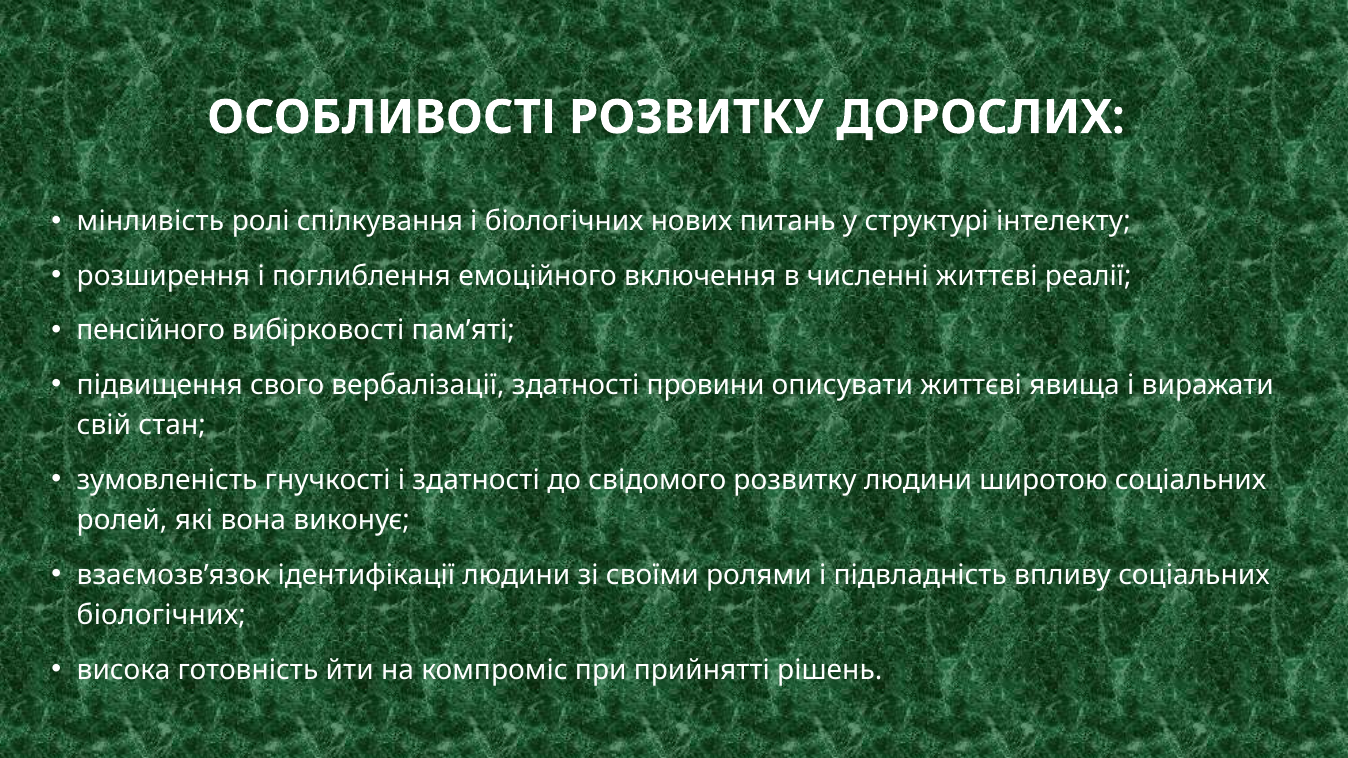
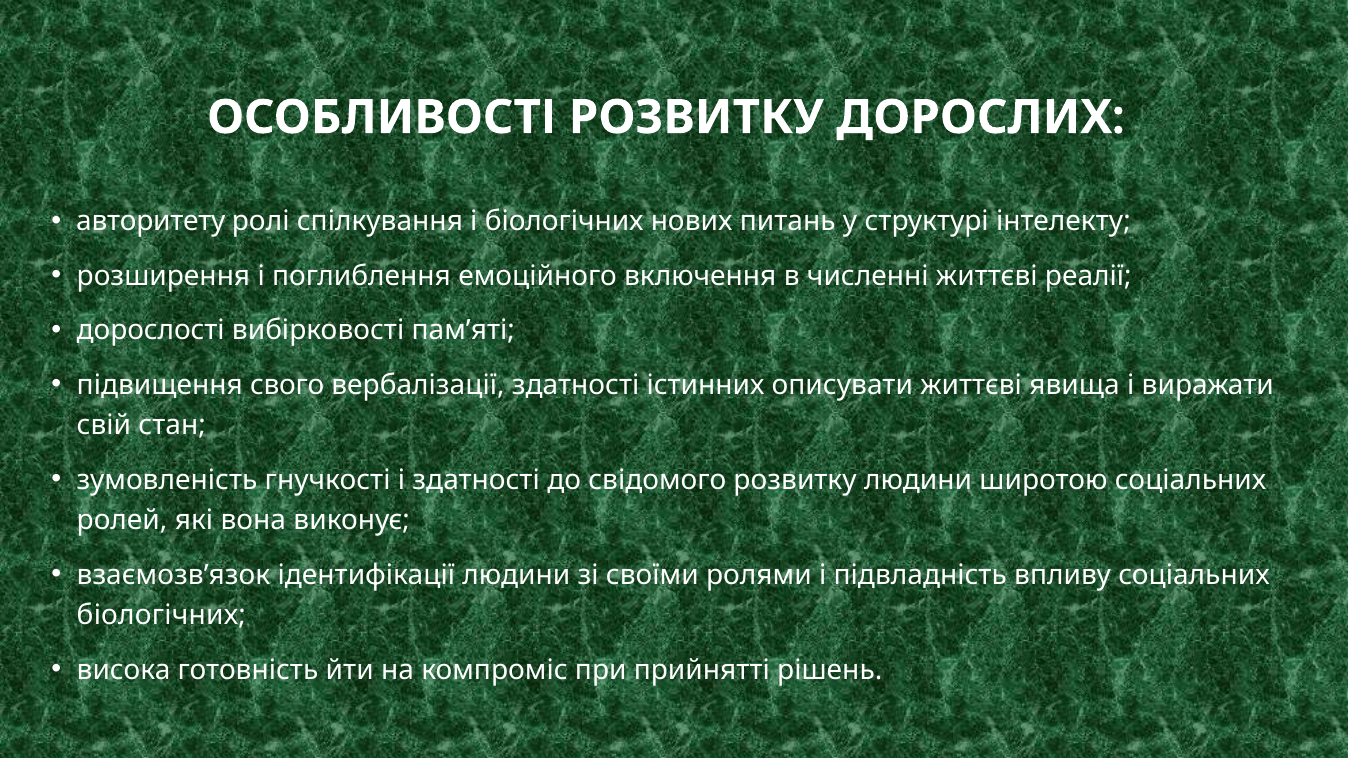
мінливість: мінливість -> авторитету
пенсійного: пенсійного -> дорослості
провини: провини -> істинних
